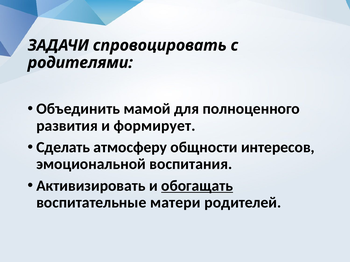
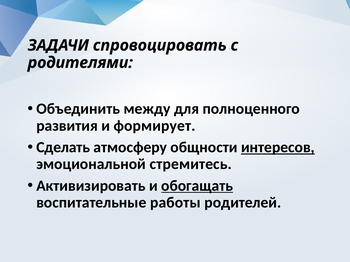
мамой: мамой -> между
интересов underline: none -> present
воспитания: воспитания -> стремитесь
матери: матери -> работы
